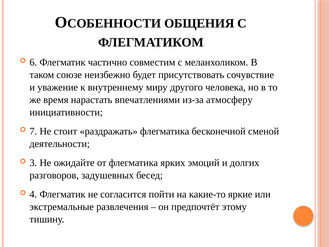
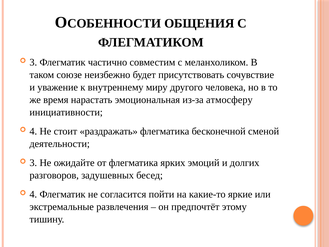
6 at (33, 62): 6 -> 3
впечатлениями: впечатлениями -> эмоциональная
7 at (33, 131): 7 -> 4
